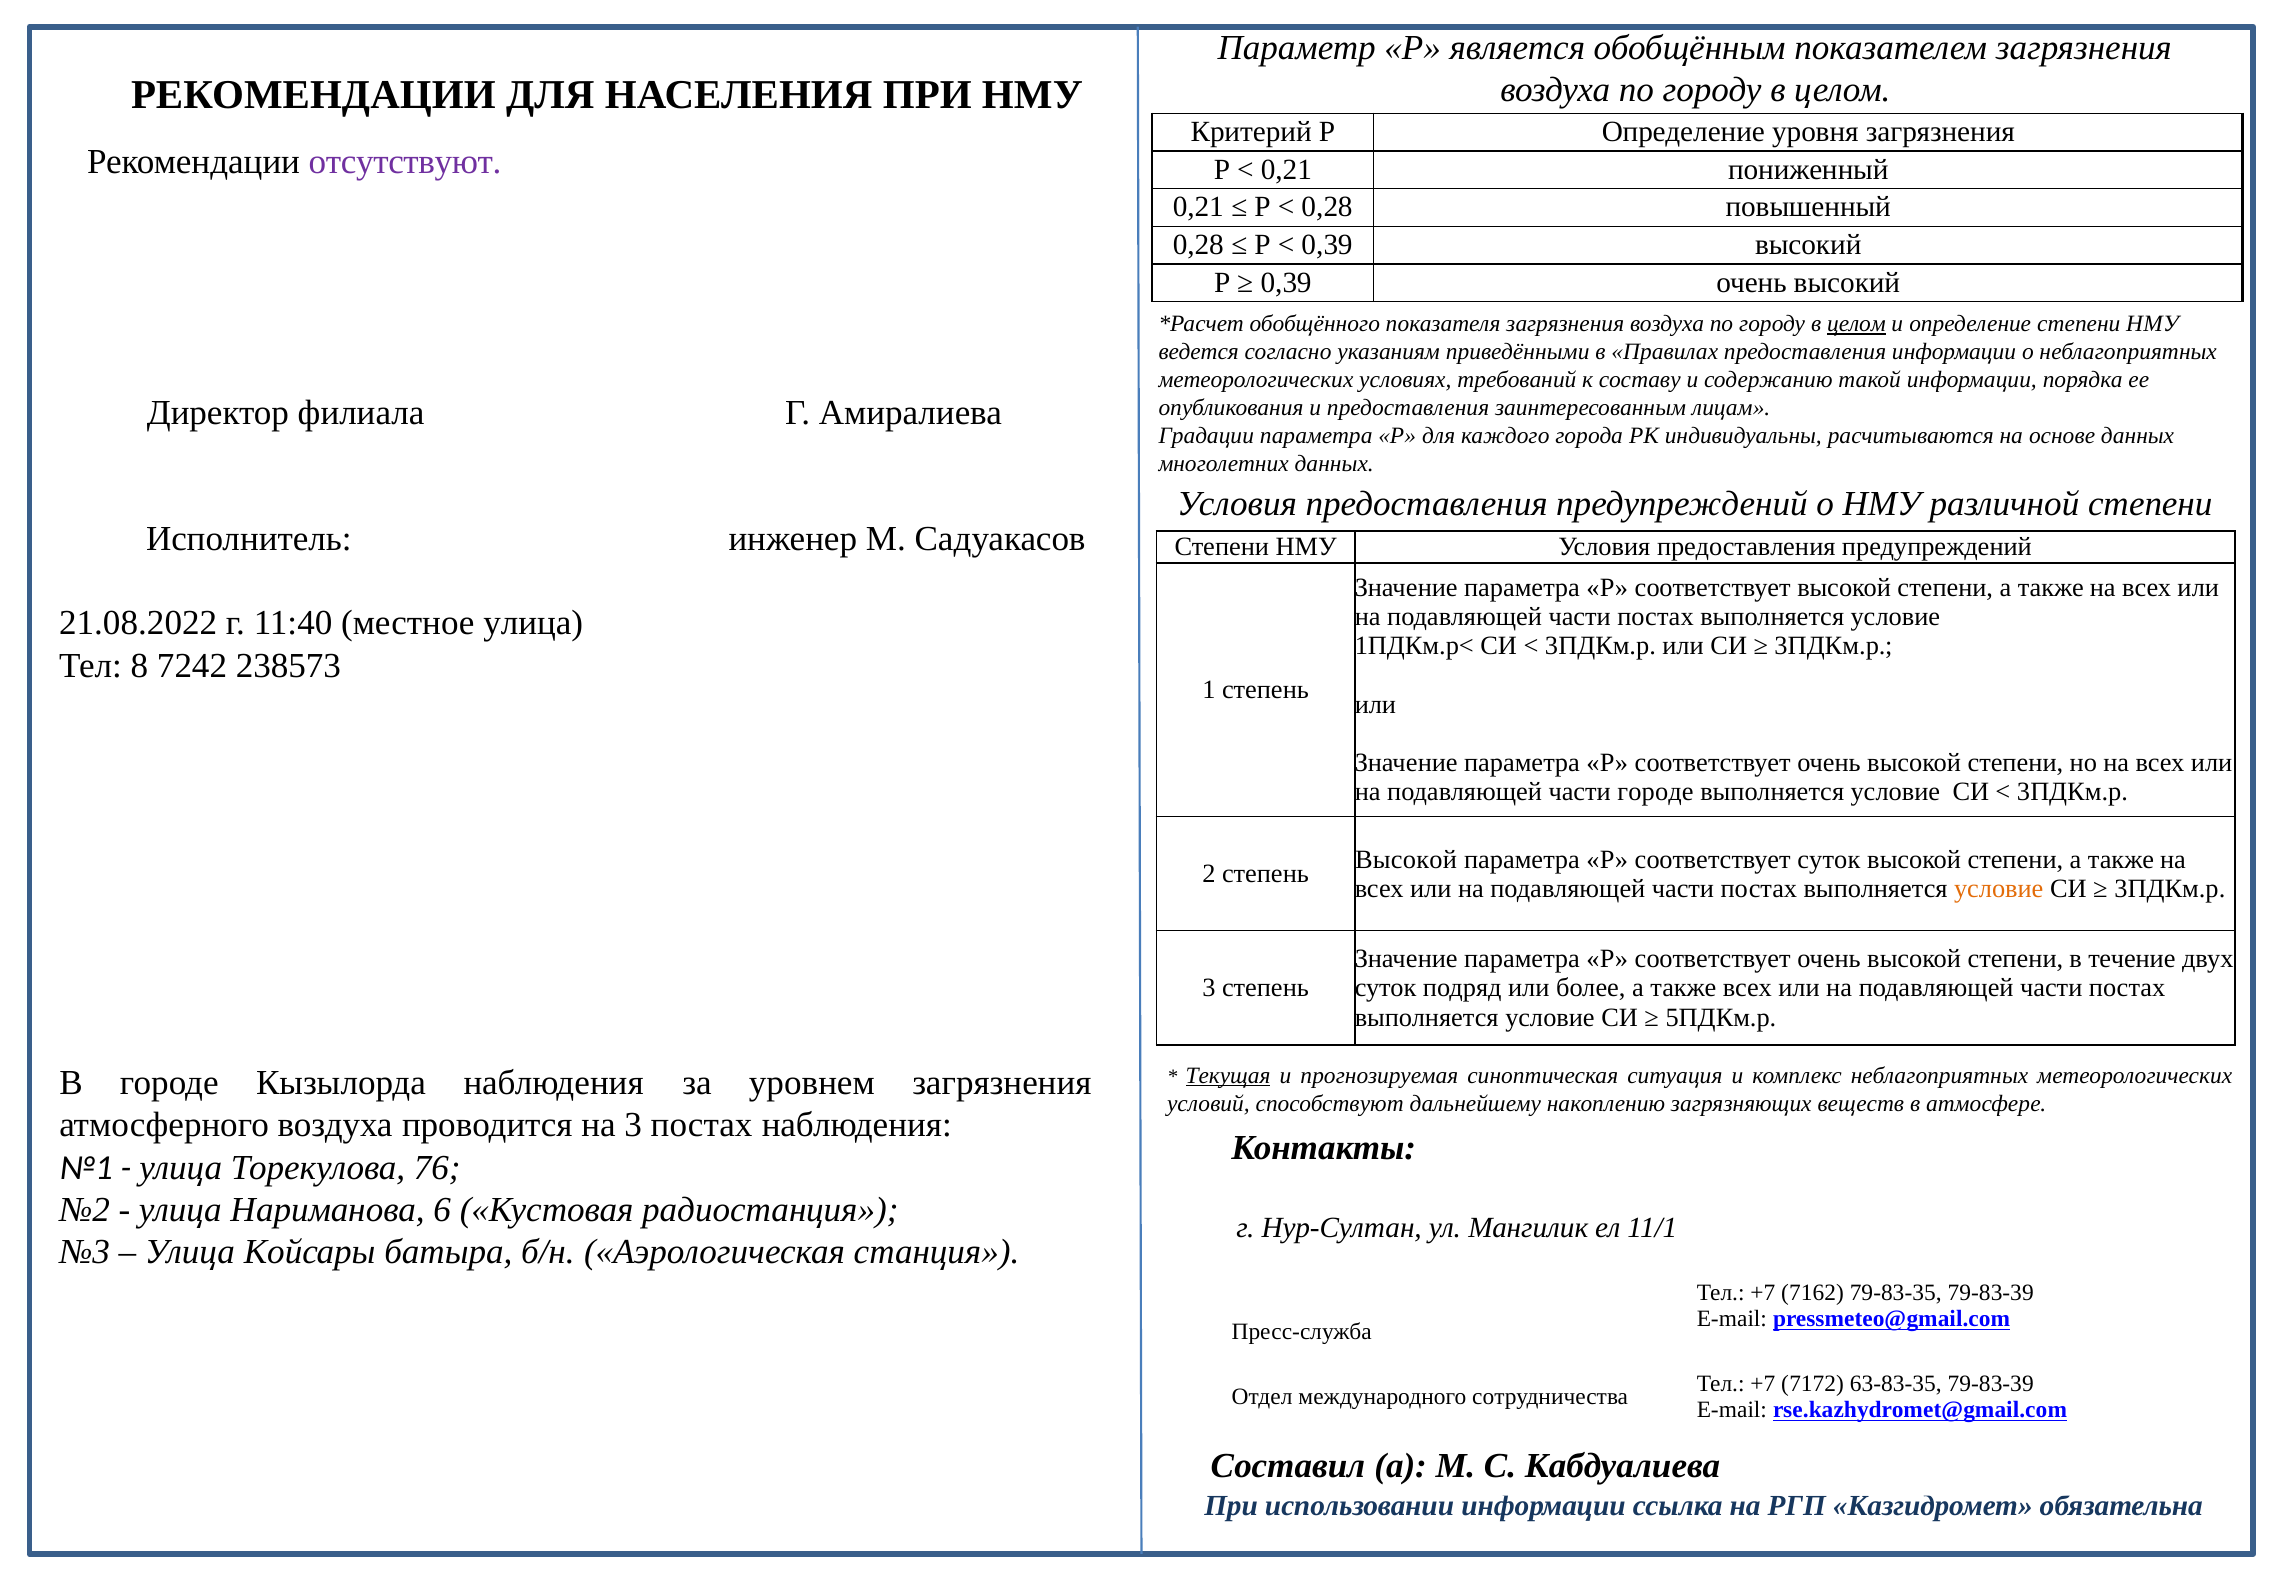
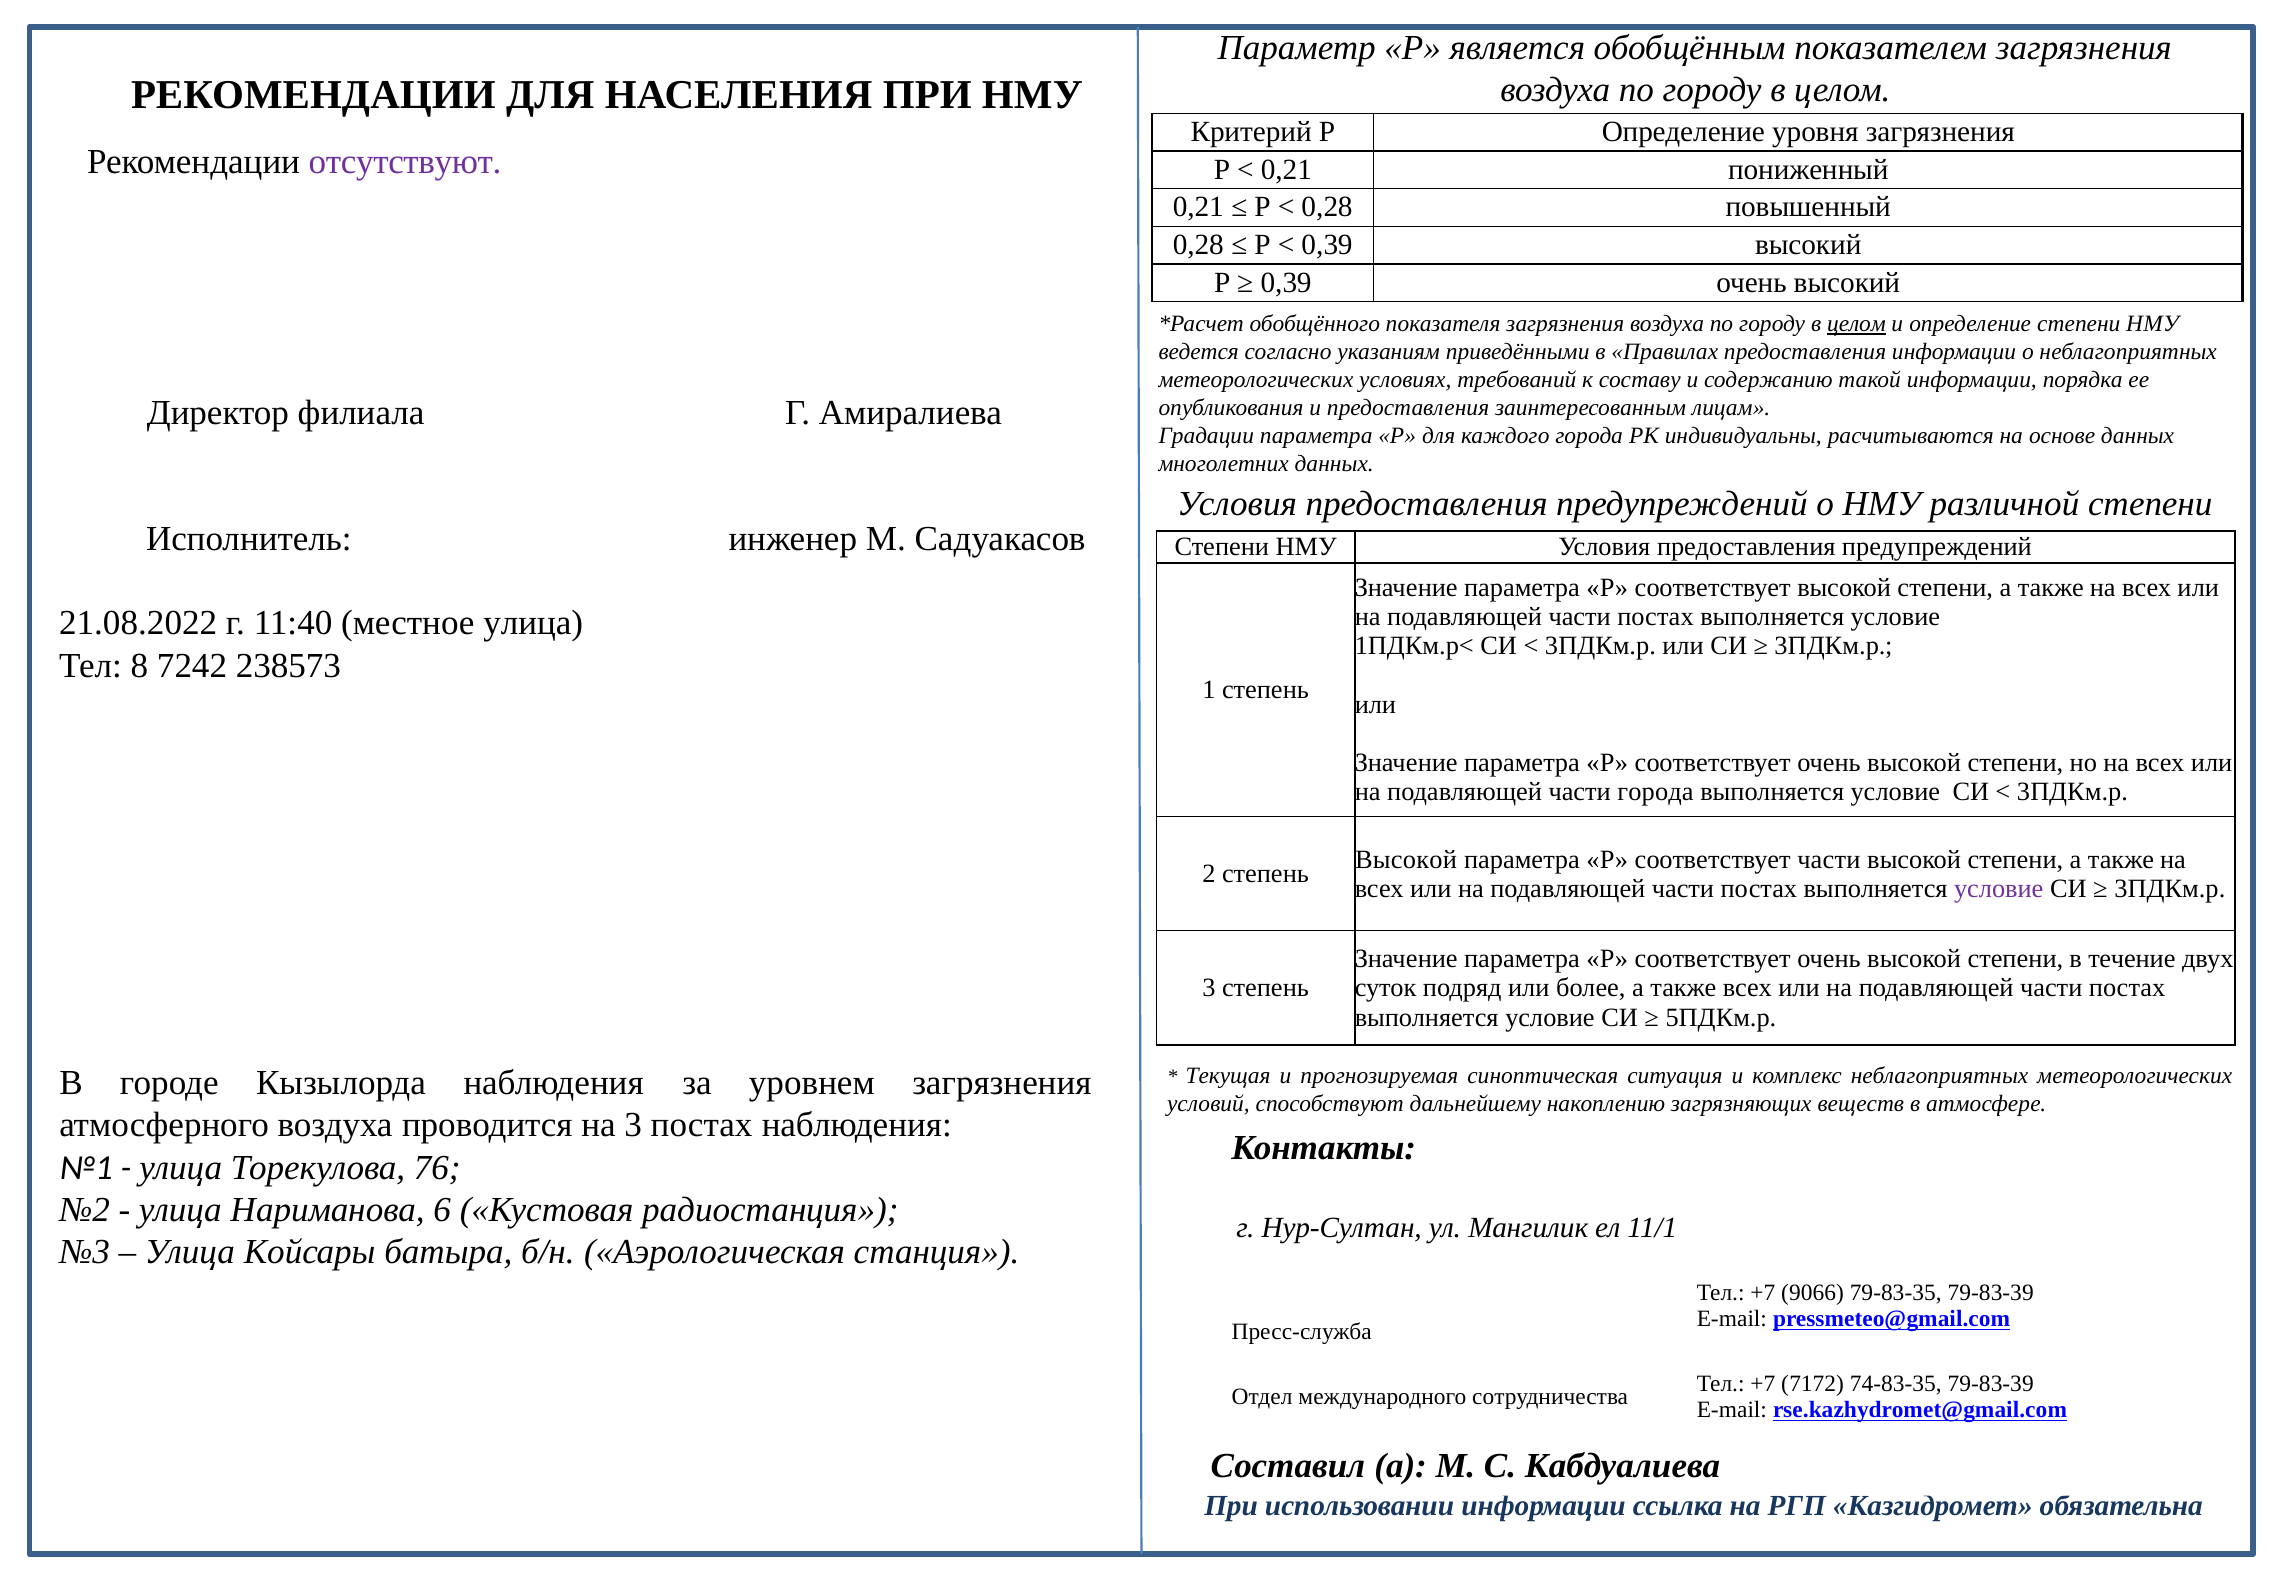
части городе: городе -> города
соответствует суток: суток -> части
условие at (1999, 888) colour: orange -> purple
Текущая underline: present -> none
7162: 7162 -> 9066
63-83-35: 63-83-35 -> 74-83-35
